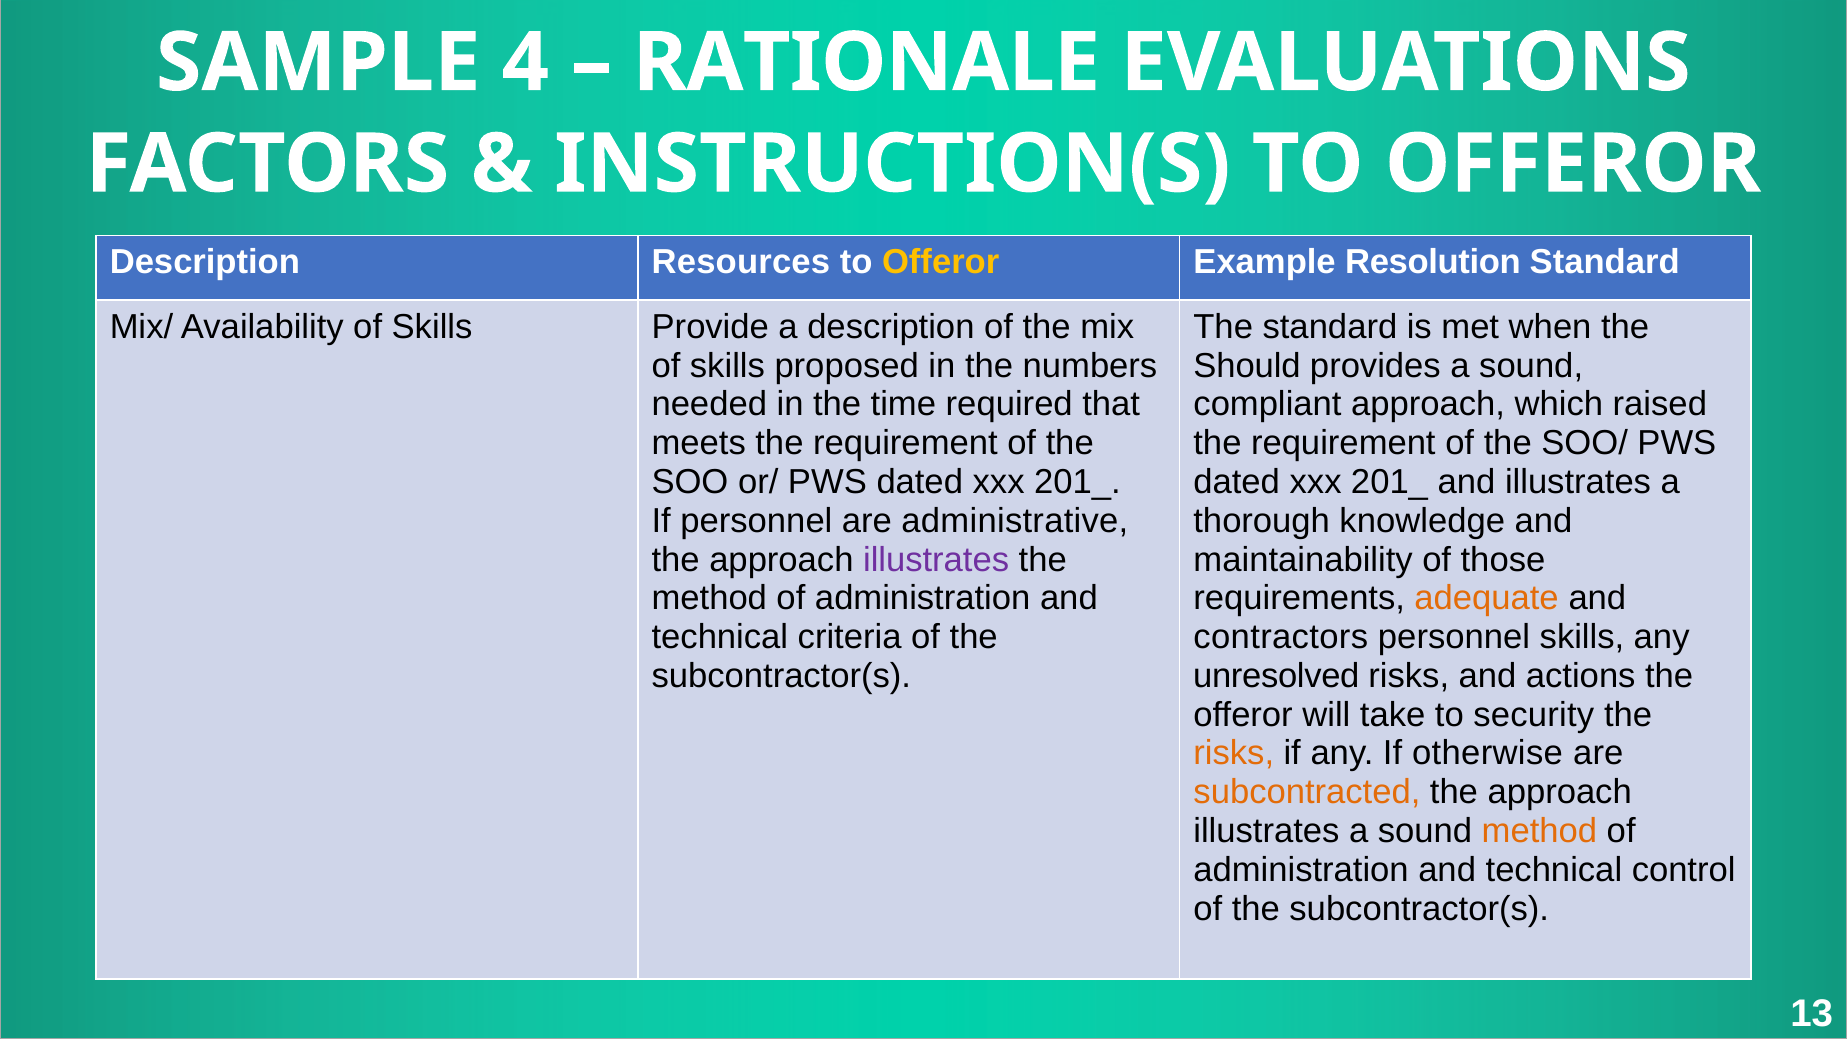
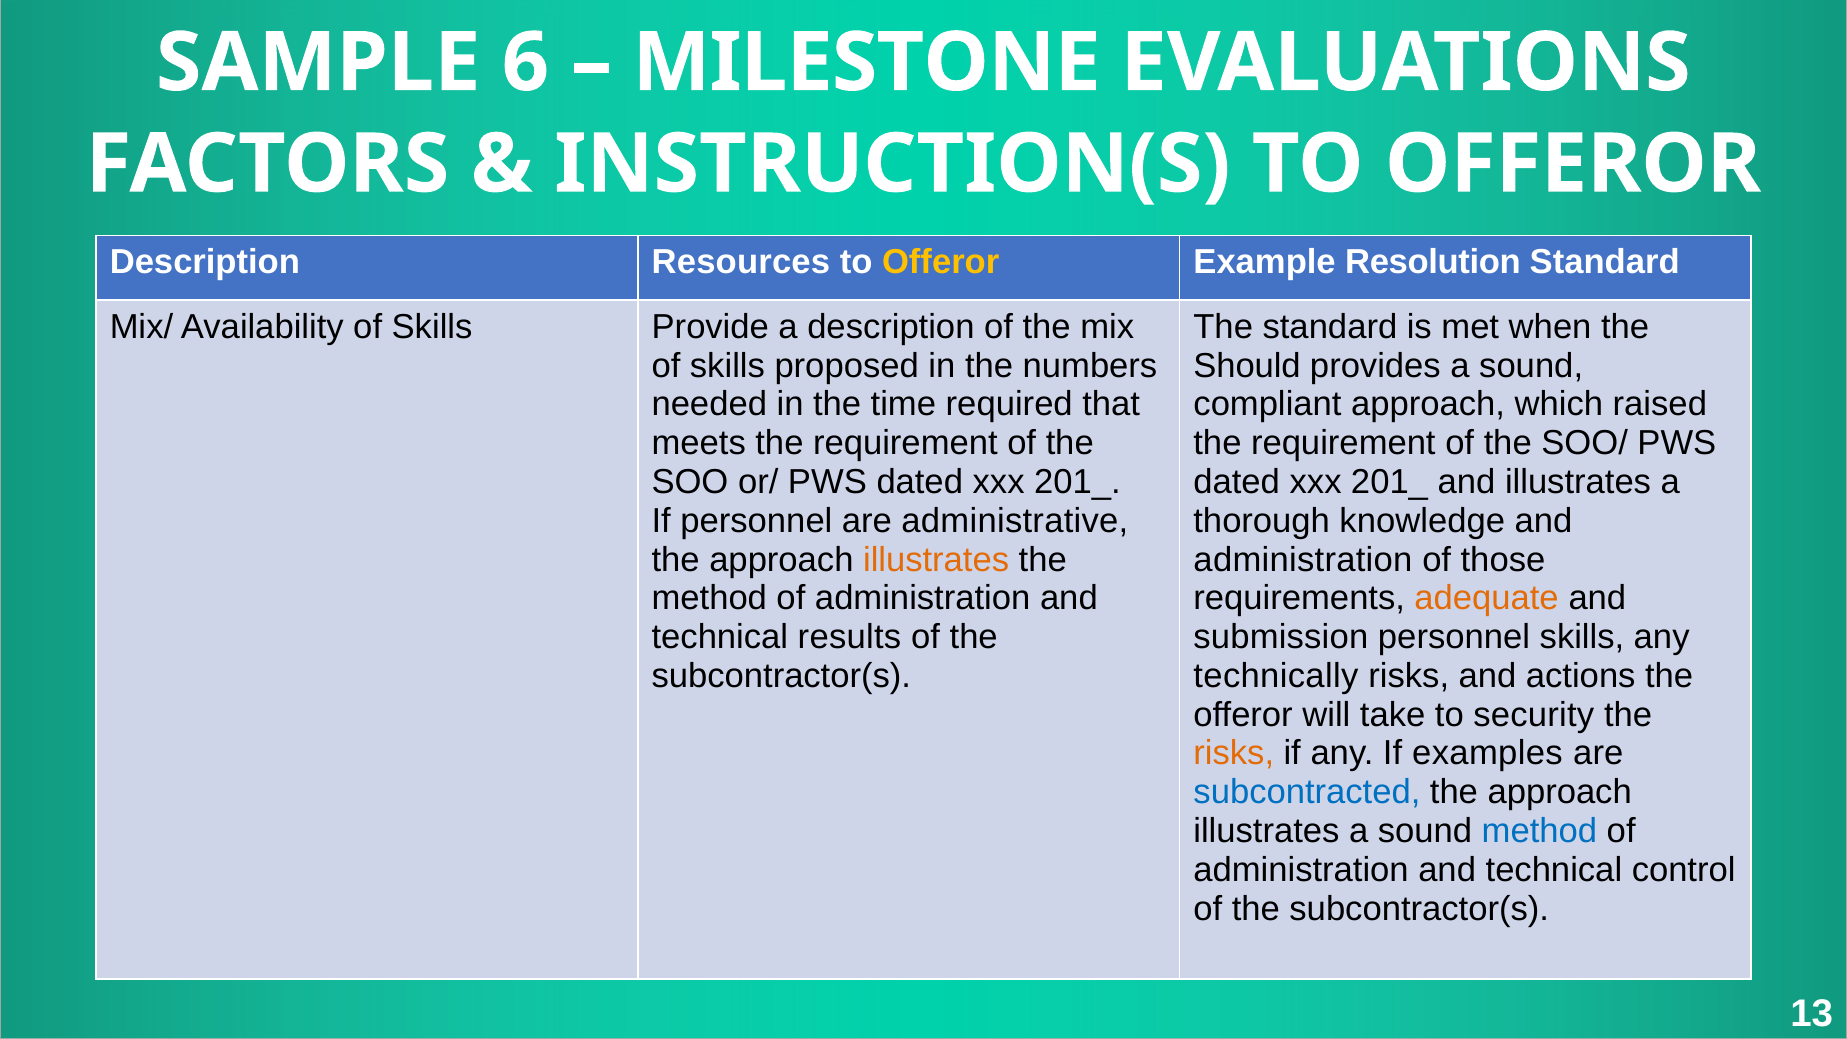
4: 4 -> 6
RATIONALE: RATIONALE -> MILESTONE
illustrates at (936, 560) colour: purple -> orange
maintainability at (1303, 560): maintainability -> administration
criteria: criteria -> results
contractors: contractors -> submission
unresolved: unresolved -> technically
otherwise: otherwise -> examples
subcontracted colour: orange -> blue
method at (1539, 831) colour: orange -> blue
